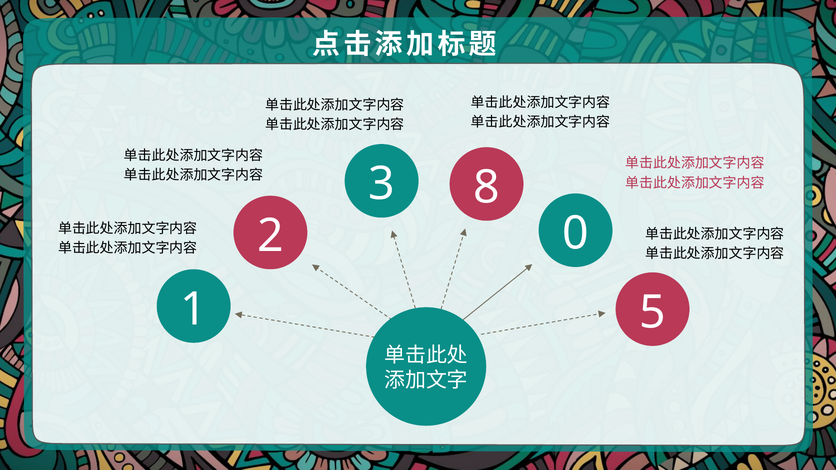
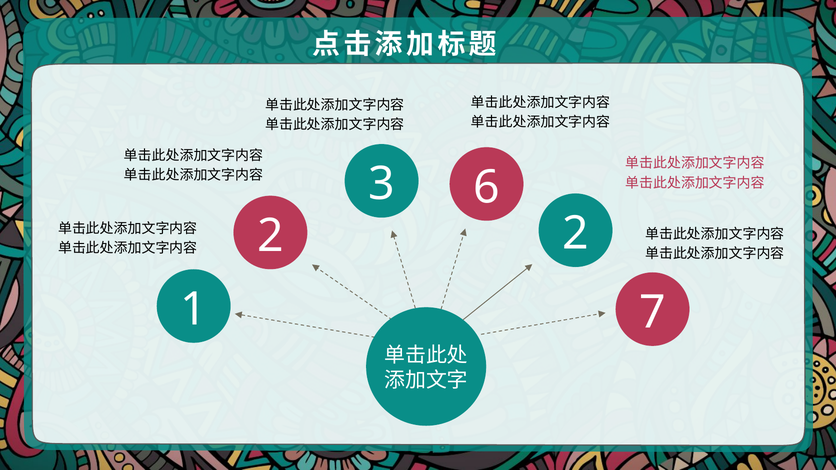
8: 8 -> 6
2 0: 0 -> 2
5: 5 -> 7
